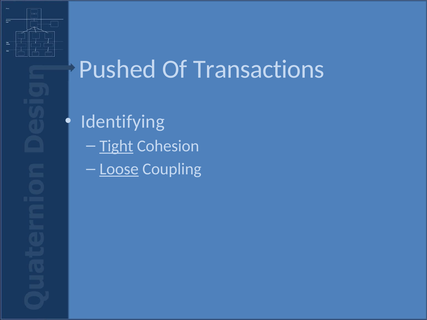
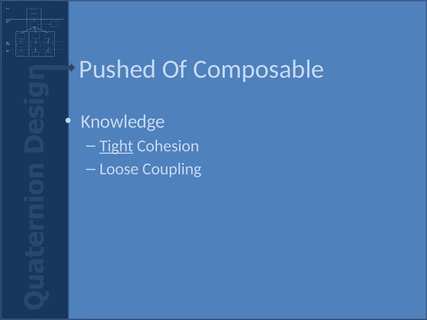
Transactions: Transactions -> Composable
Identifying: Identifying -> Knowledge
Loose underline: present -> none
